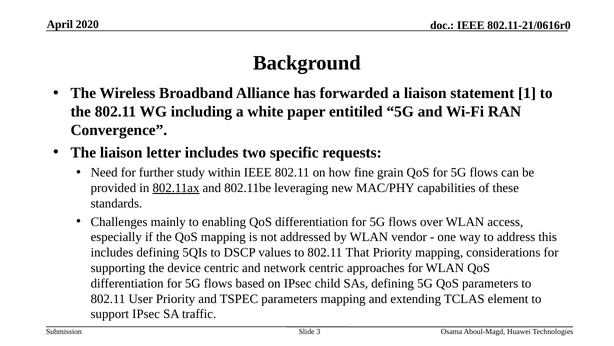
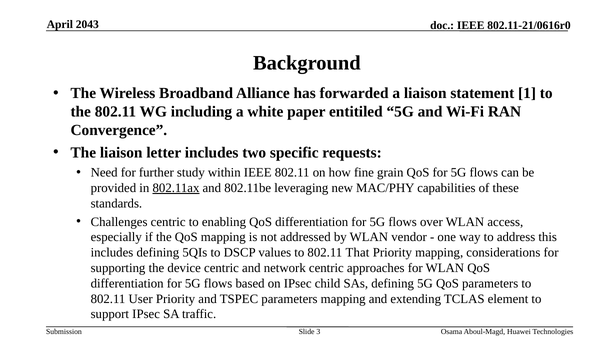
2020: 2020 -> 2043
Challenges mainly: mainly -> centric
